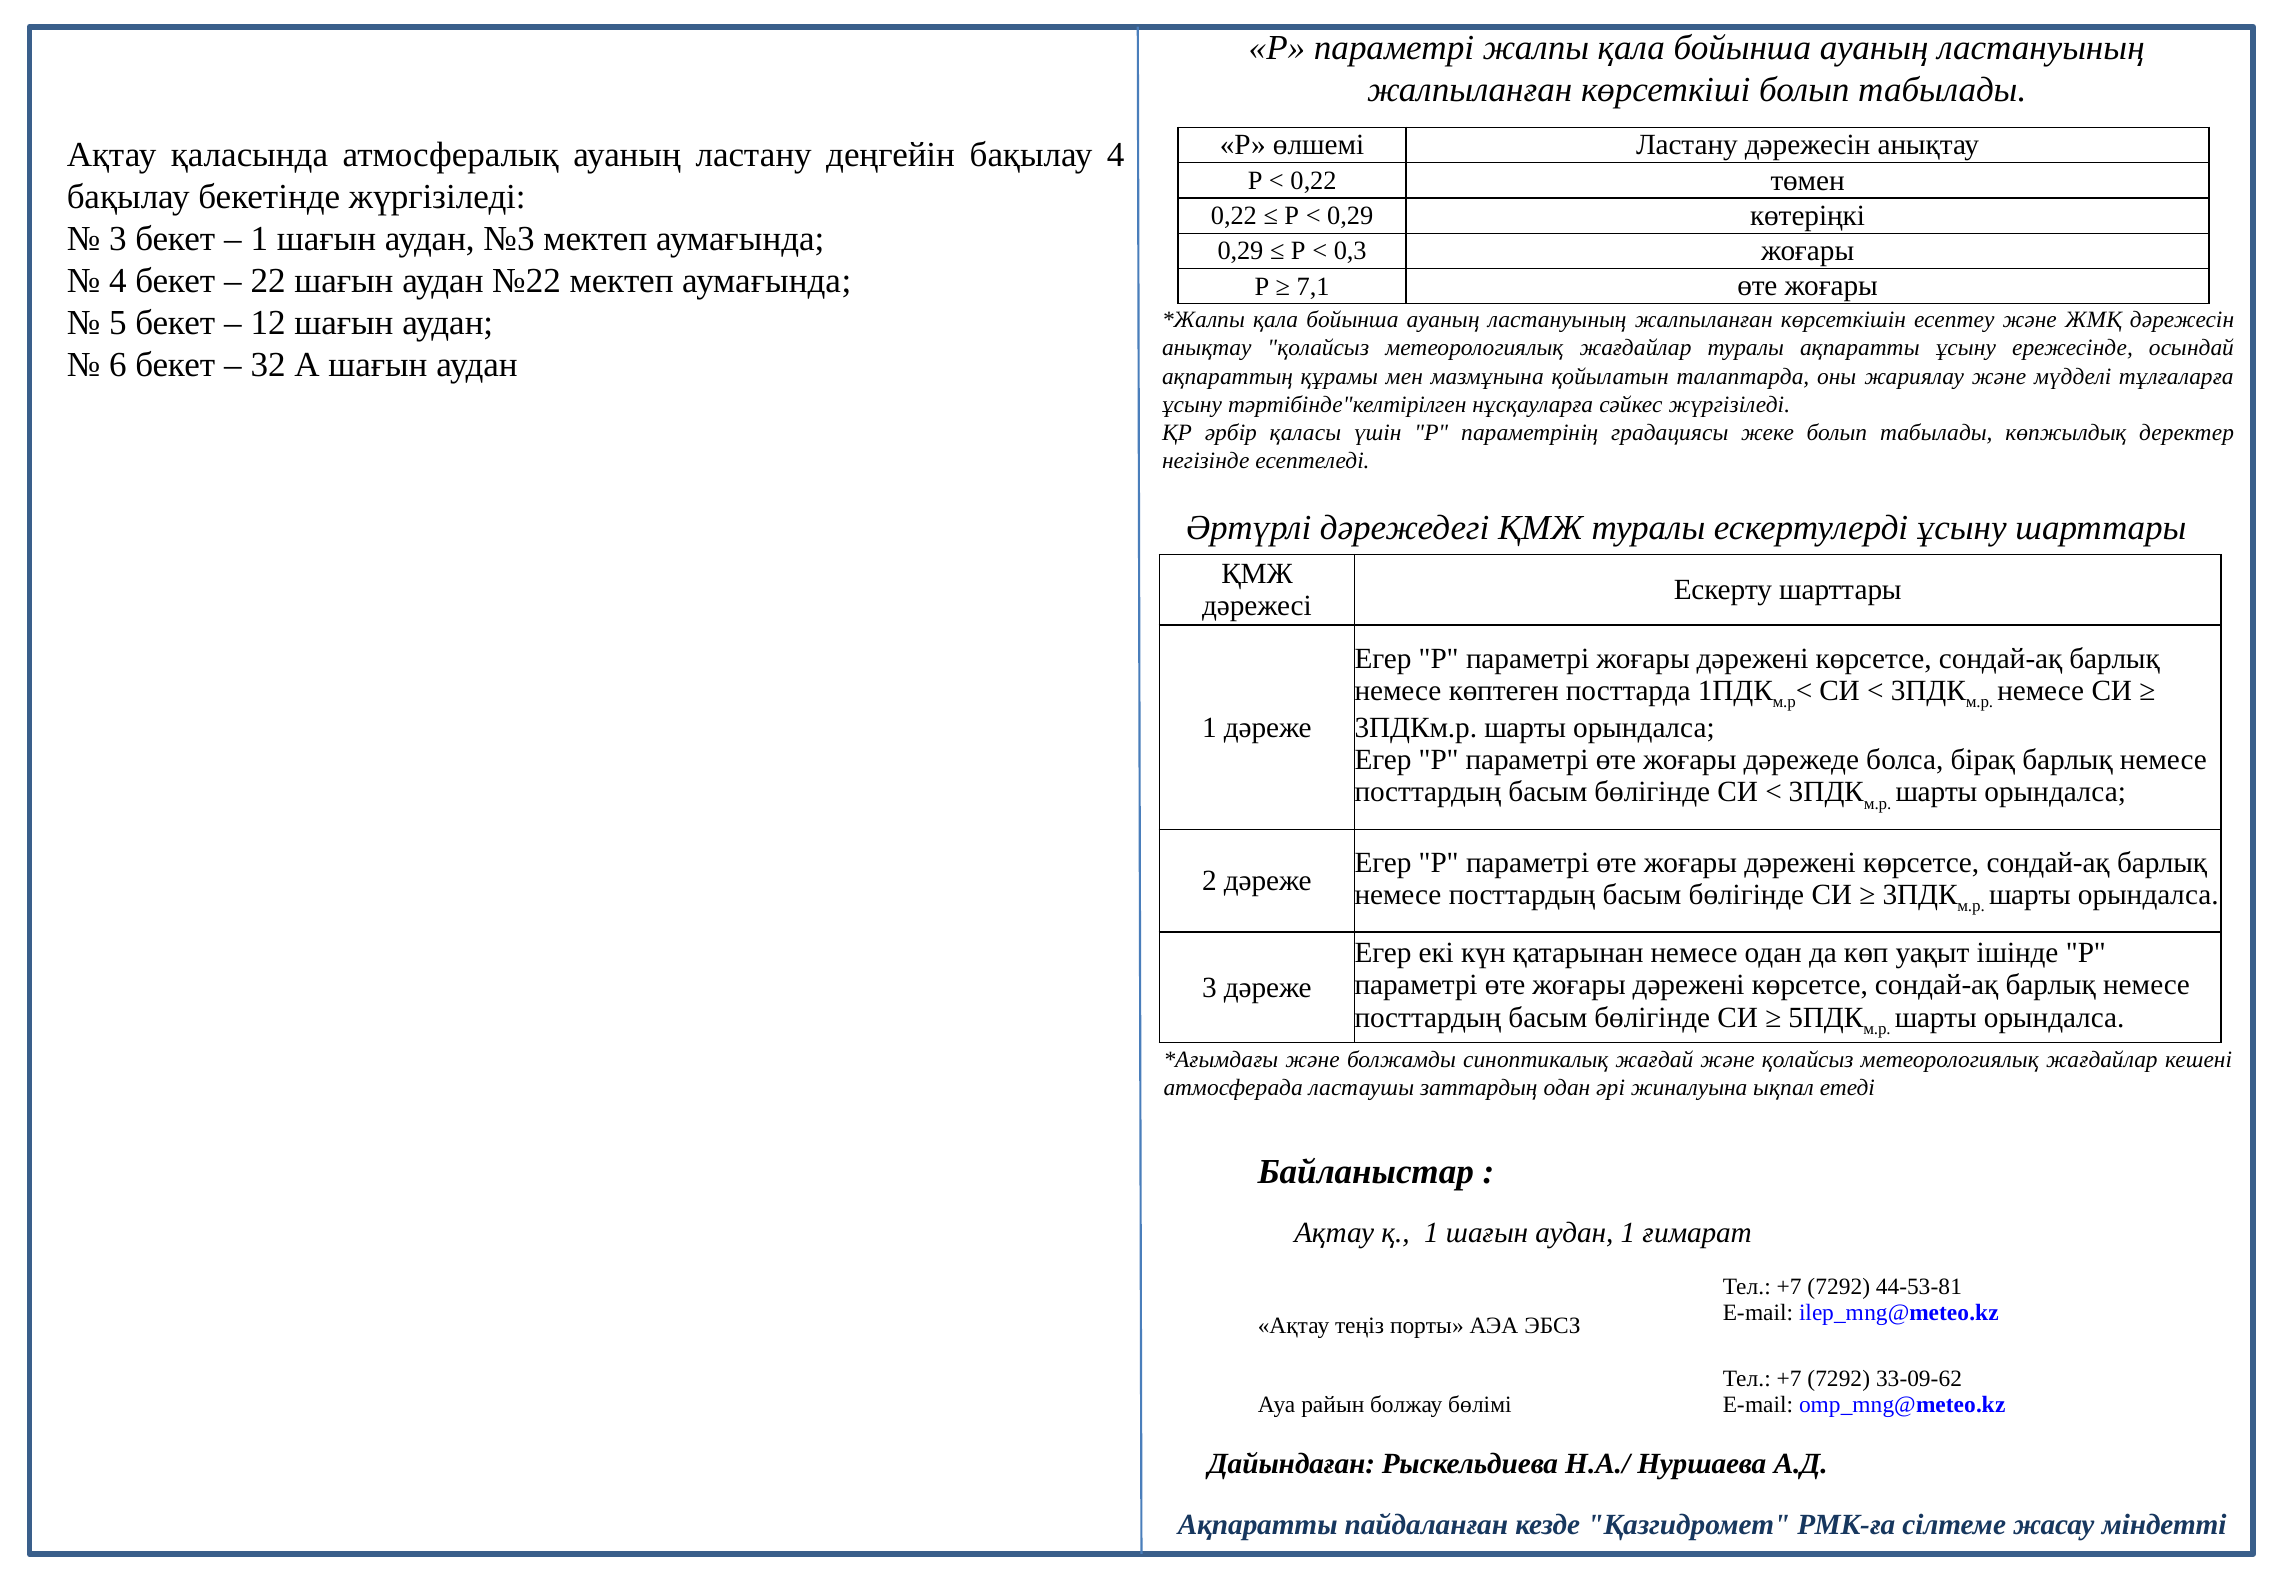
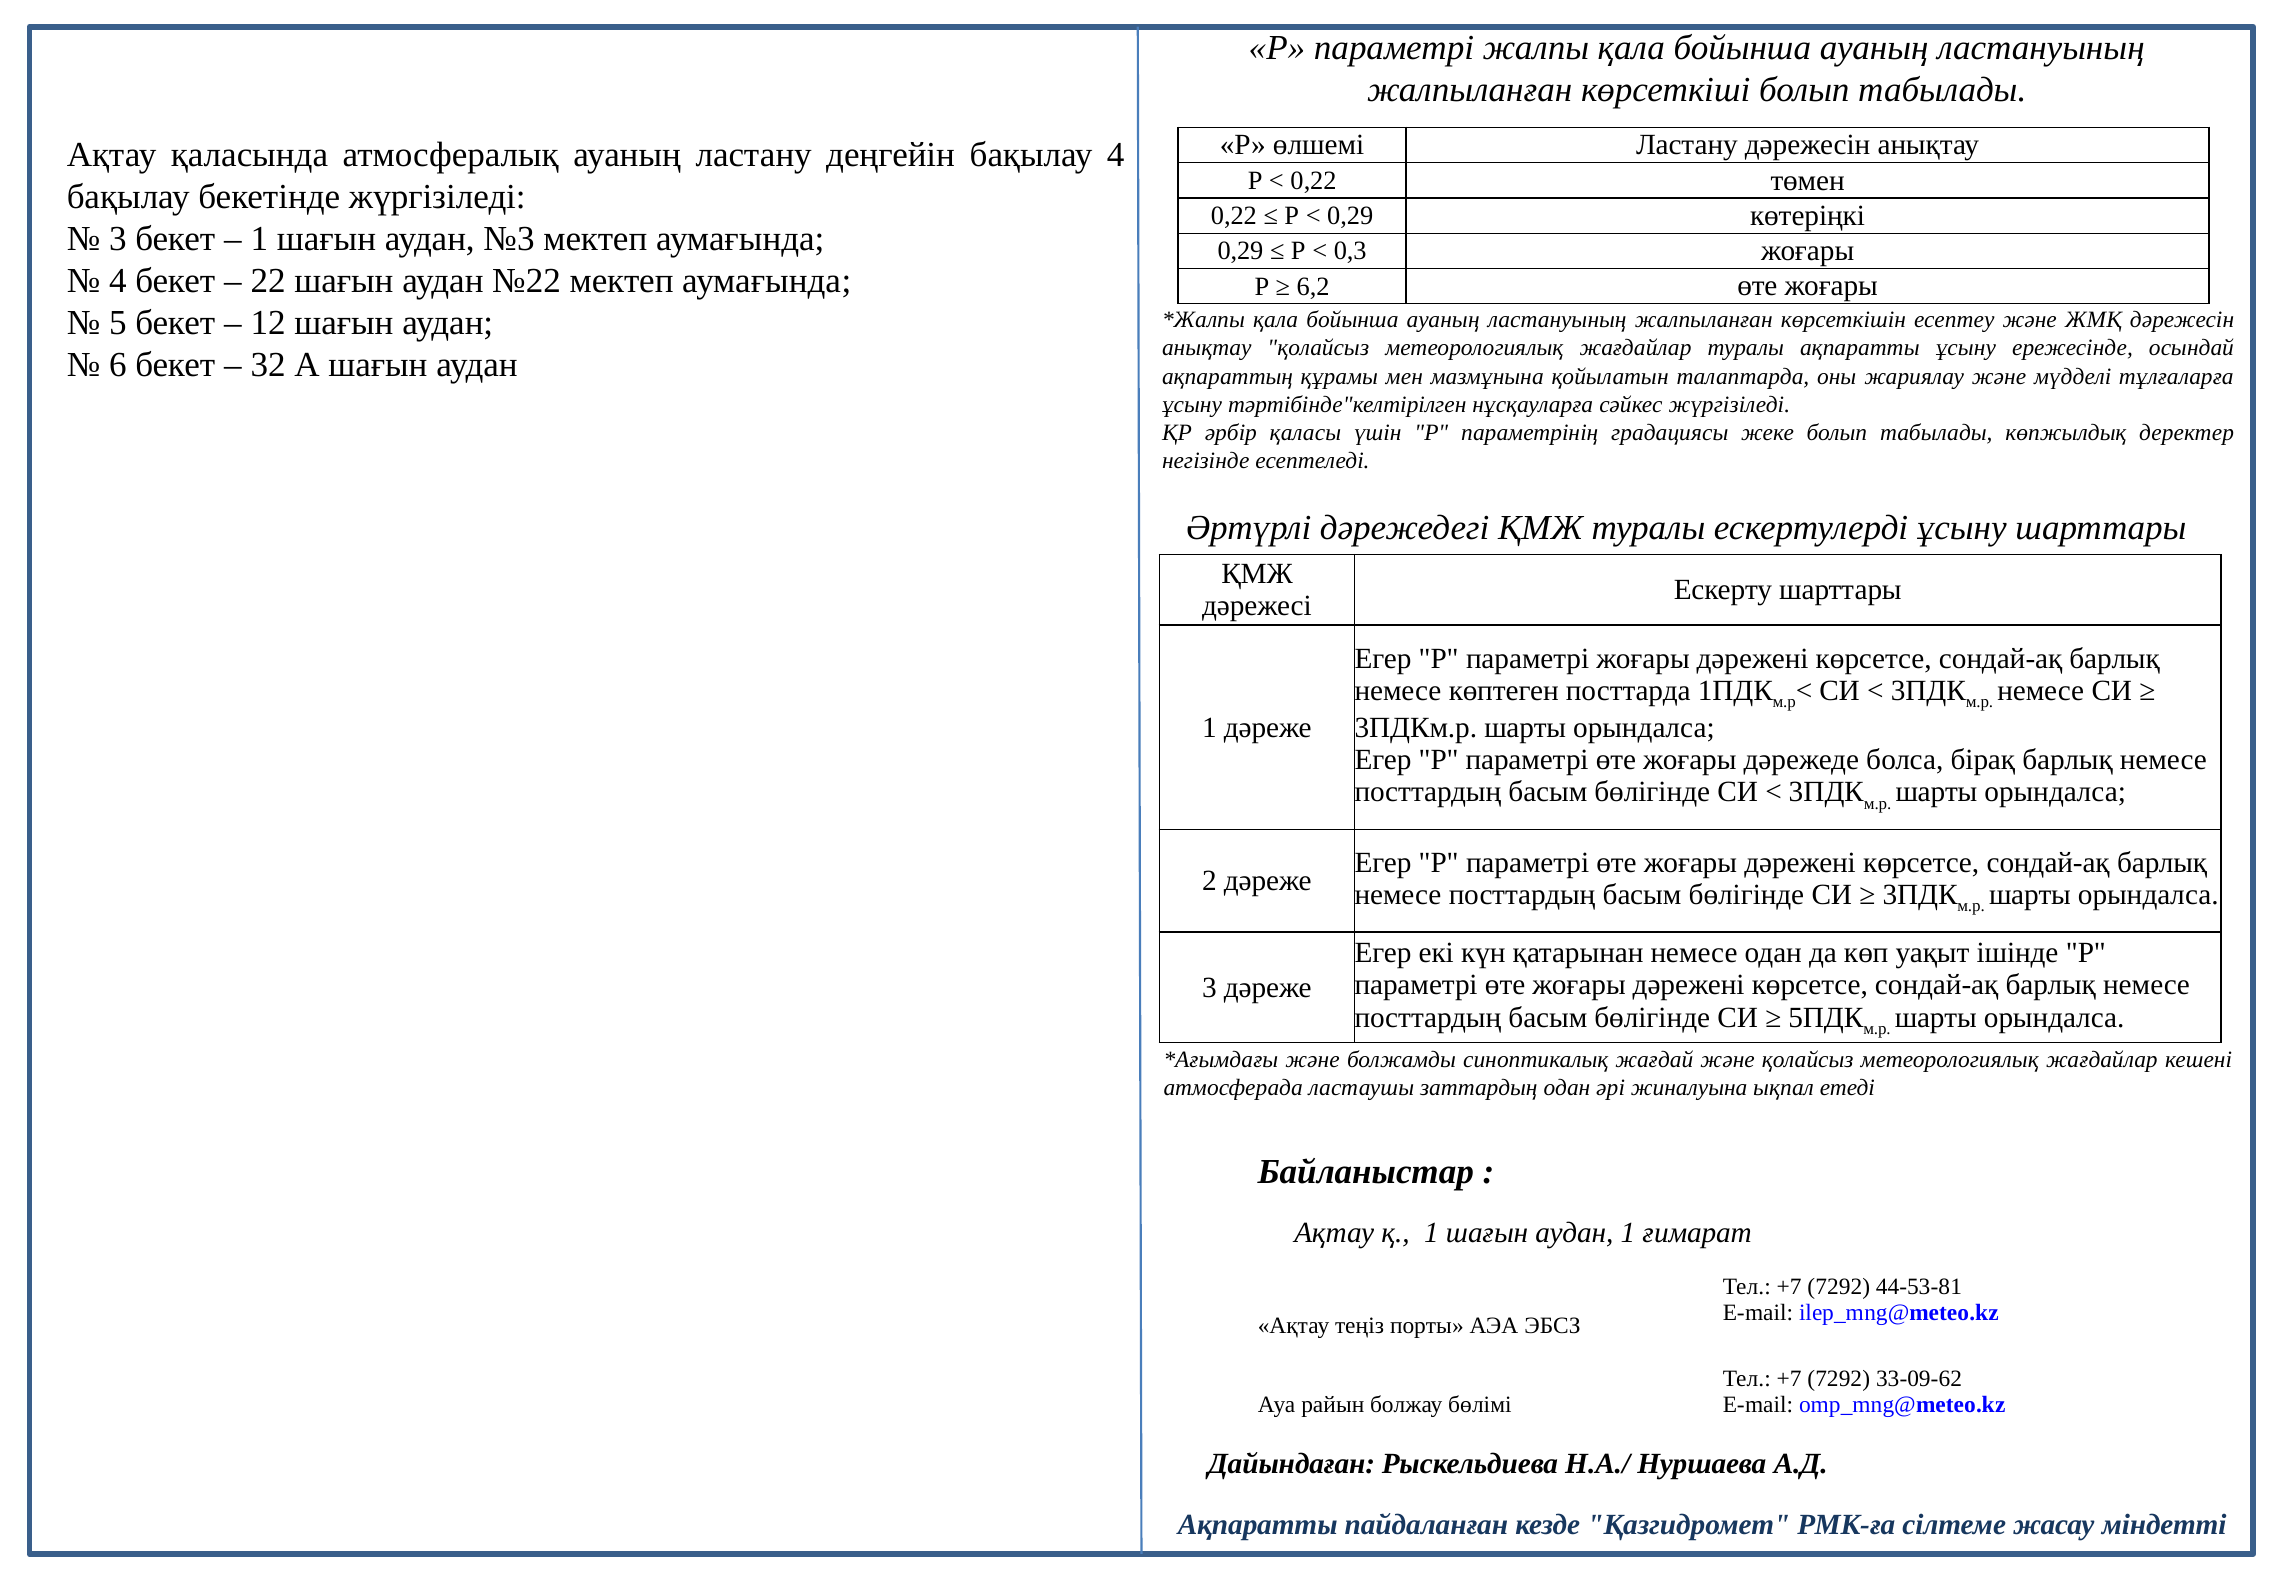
7,1: 7,1 -> 6,2
